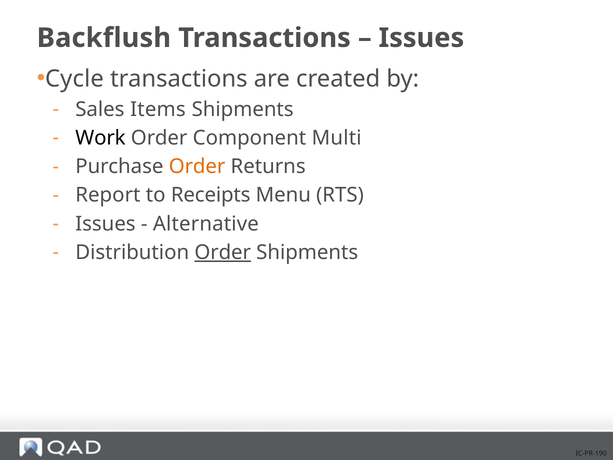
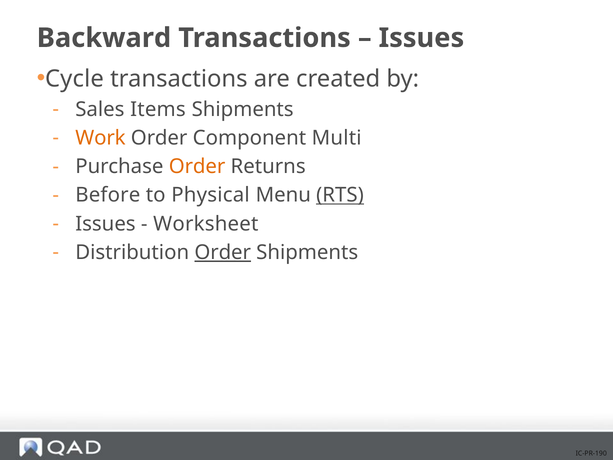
Backflush: Backflush -> Backward
Work colour: black -> orange
Report: Report -> Before
Receipts: Receipts -> Physical
RTS underline: none -> present
Alternative: Alternative -> Worksheet
